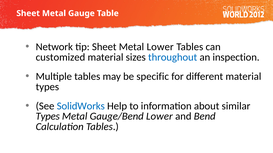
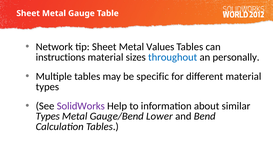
Metal Lower: Lower -> Values
customized: customized -> instructions
inspection: inspection -> personally
SolidWorks colour: blue -> purple
